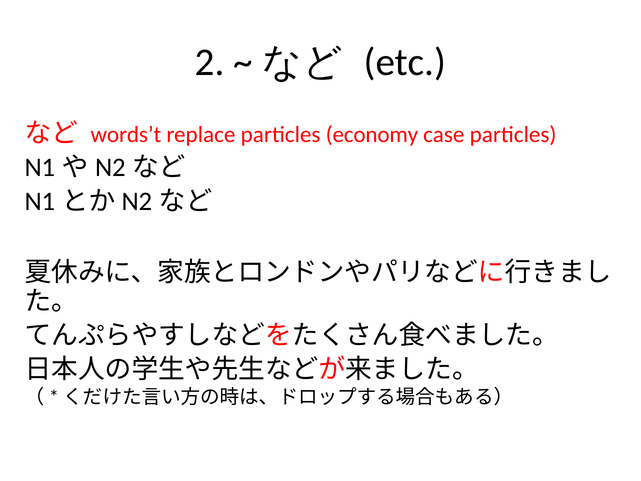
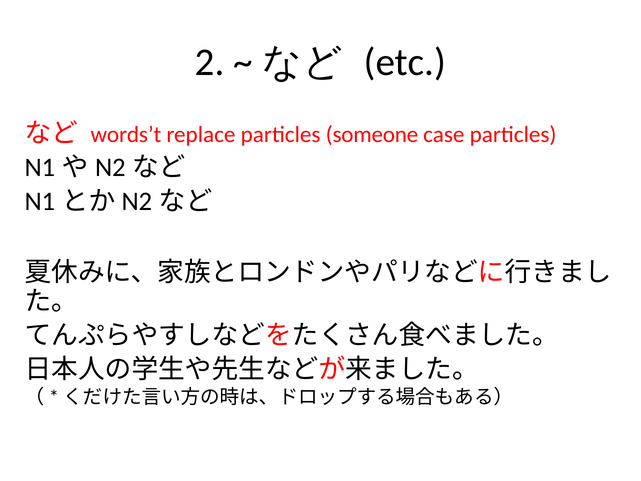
economy: economy -> someone
